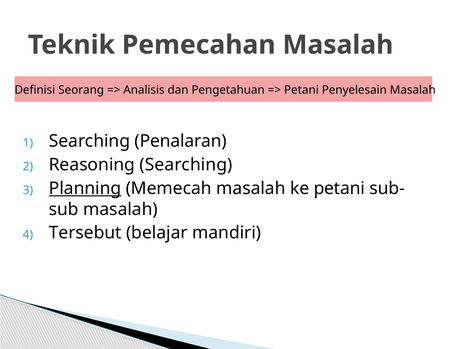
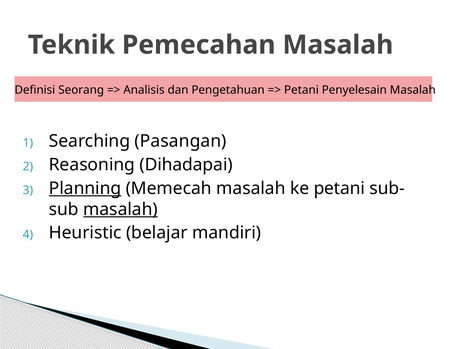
Penalaran: Penalaran -> Pasangan
Reasoning Searching: Searching -> Dihadapai
masalah at (120, 209) underline: none -> present
Tersebut: Tersebut -> Heuristic
